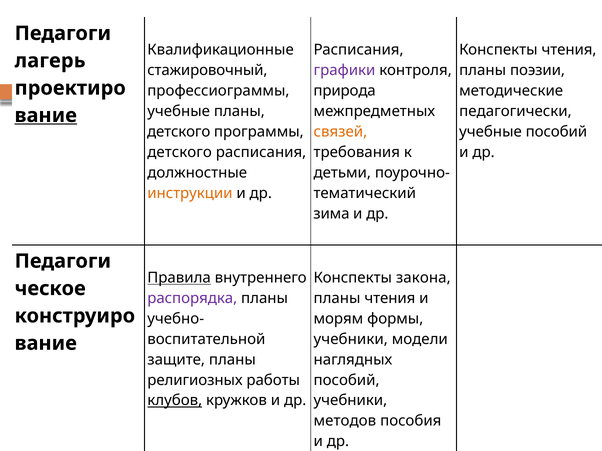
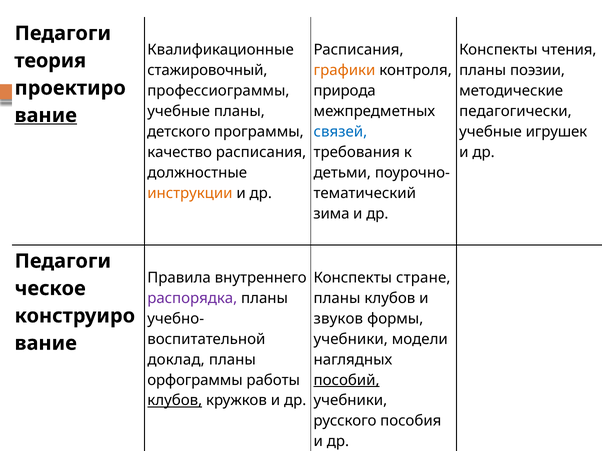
лагерь: лагерь -> теория
графики colour: purple -> orange
связей colour: orange -> blue
учебные пособий: пособий -> игрушек
детского at (180, 152): детского -> качество
Правила underline: present -> none
закона: закона -> стране
планы чтения: чтения -> клубов
морям: морям -> звуков
защите: защите -> доклад
религиозных: религиозных -> орфограммы
пособий at (347, 381) underline: none -> present
методов: методов -> русского
